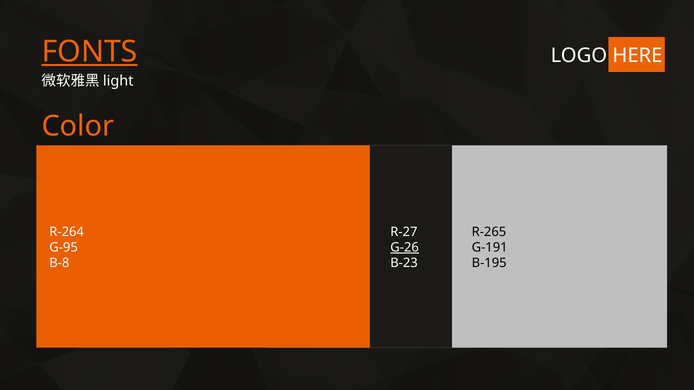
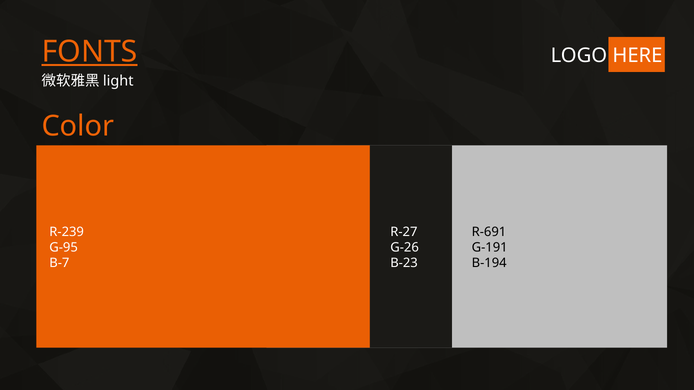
R-264: R-264 -> R-239
R-265: R-265 -> R-691
G-26 underline: present -> none
B-8: B-8 -> B-7
B-195: B-195 -> B-194
